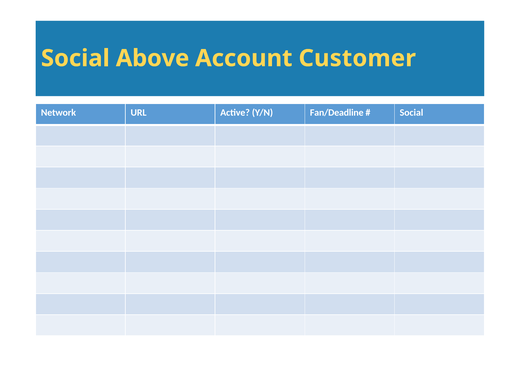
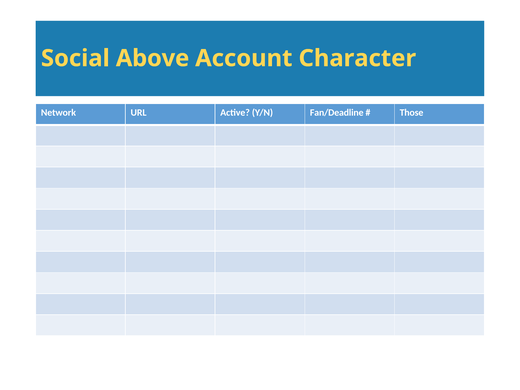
Customer: Customer -> Character
Social at (411, 112): Social -> Those
